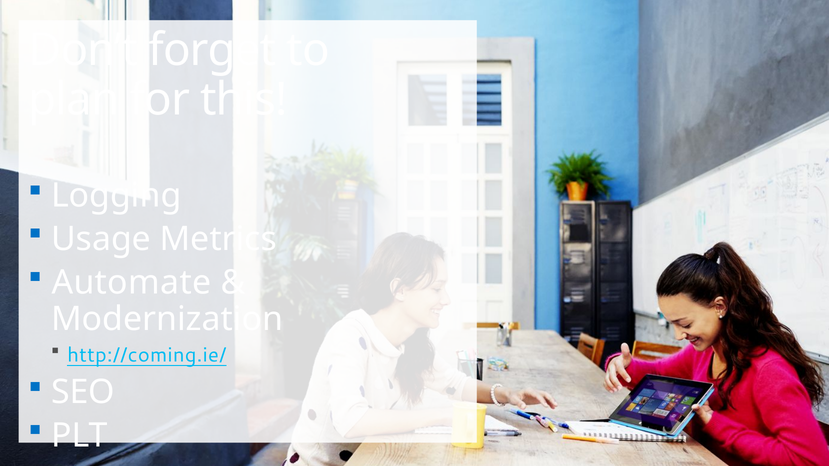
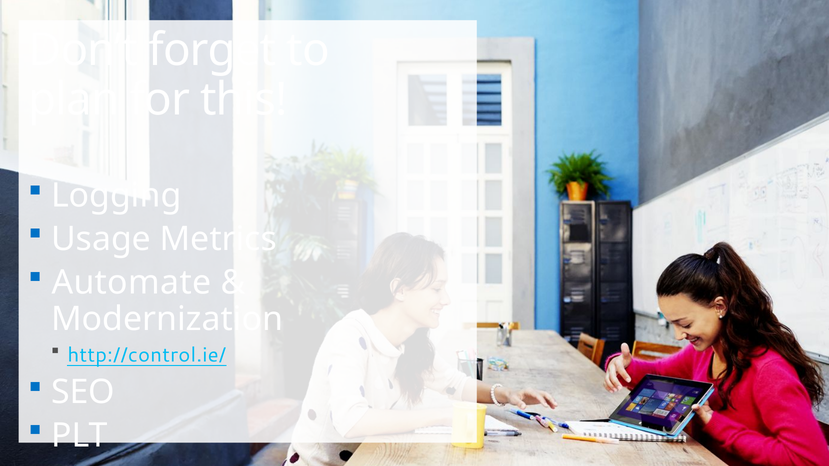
http://coming.ie/: http://coming.ie/ -> http://control.ie/
